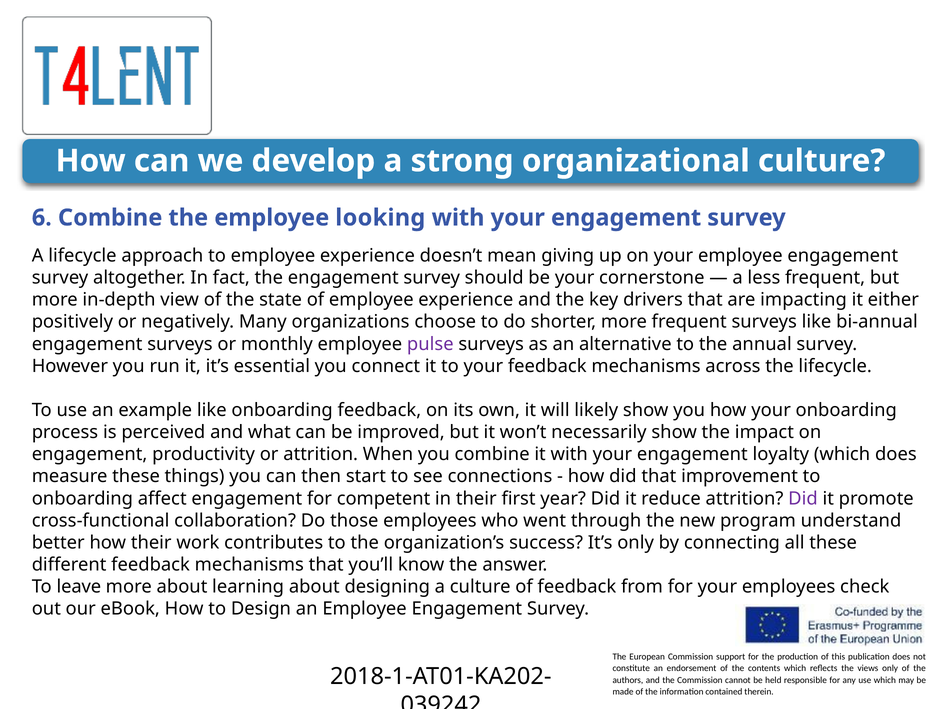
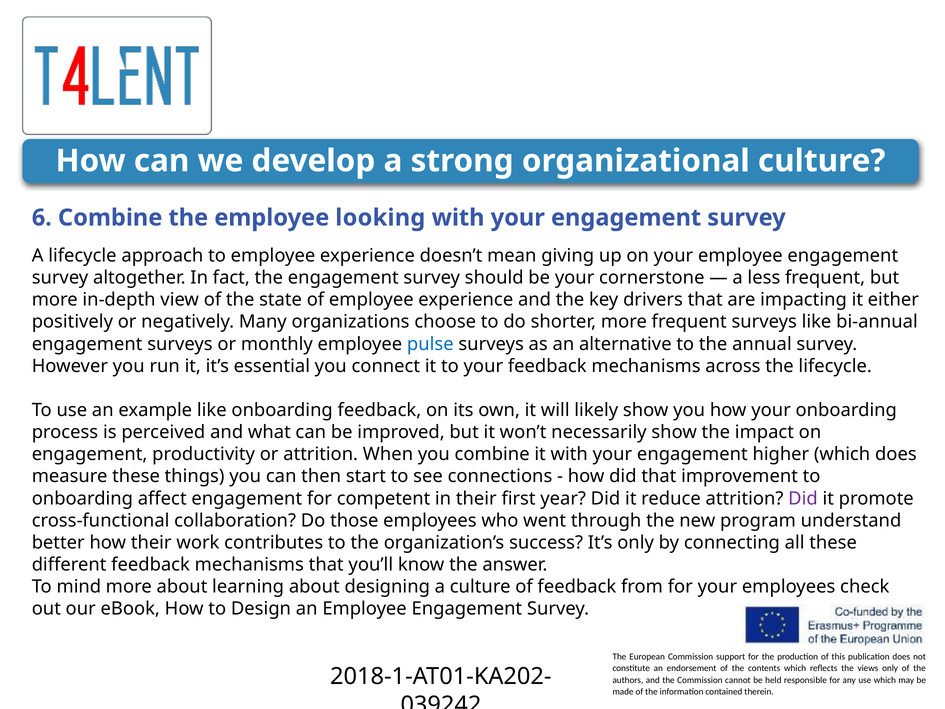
pulse colour: purple -> blue
loyalty: loyalty -> higher
leave: leave -> mind
